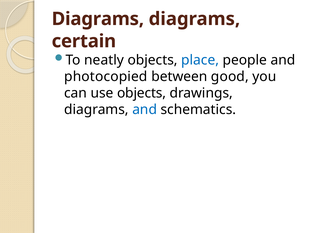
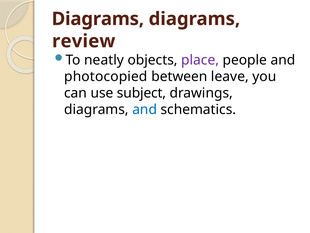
certain: certain -> review
place colour: blue -> purple
good: good -> leave
use objects: objects -> subject
